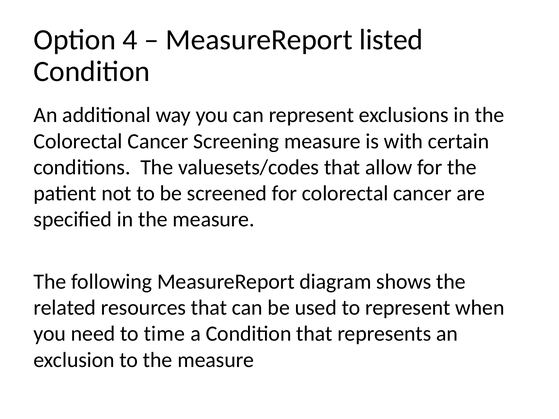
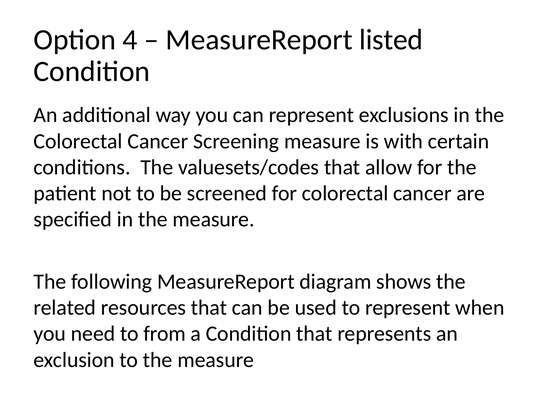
time: time -> from
